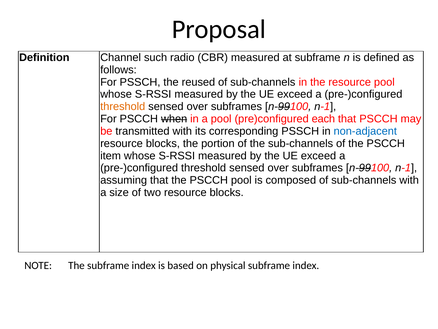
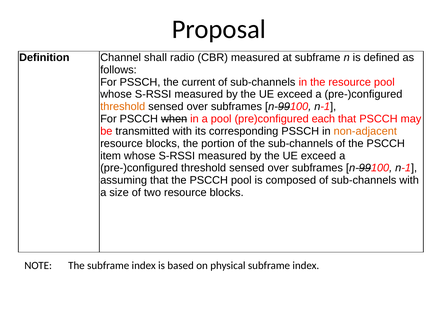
such: such -> shall
reused: reused -> current
non-adjacent colour: blue -> orange
